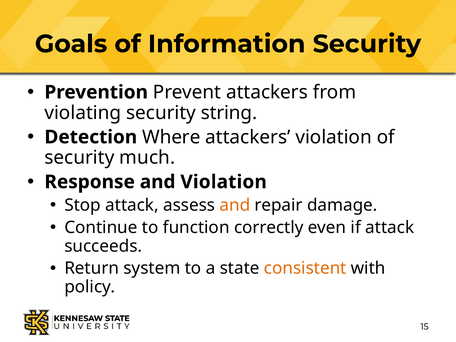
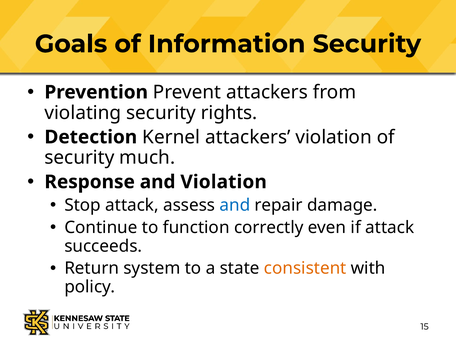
string: string -> rights
Where: Where -> Kernel
and at (235, 205) colour: orange -> blue
